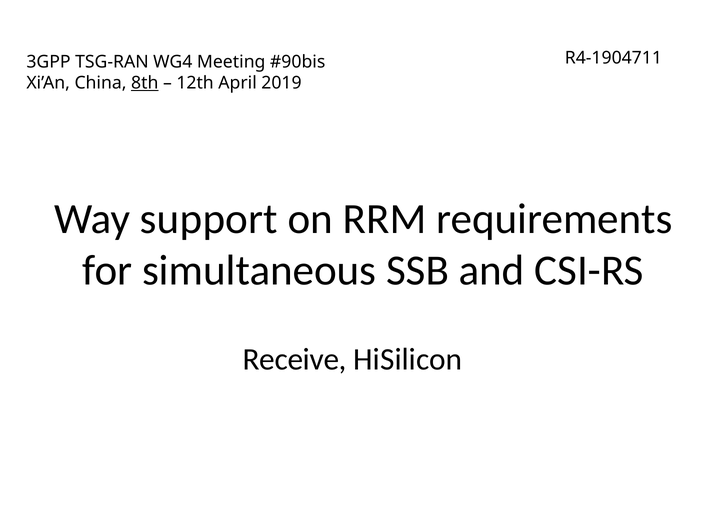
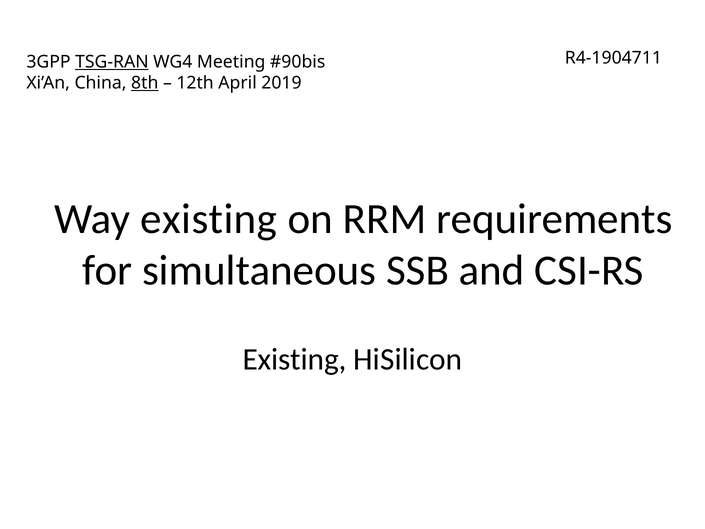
TSG-RAN underline: none -> present
Way support: support -> existing
Receive at (295, 359): Receive -> Existing
